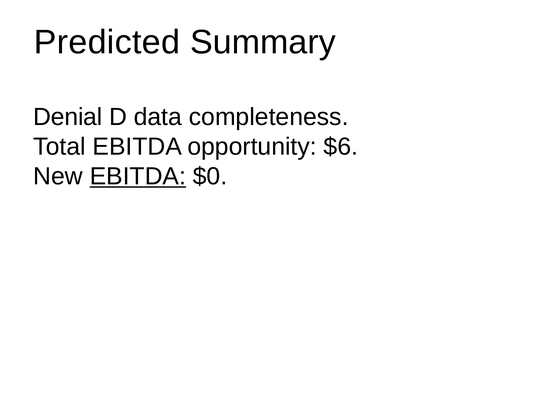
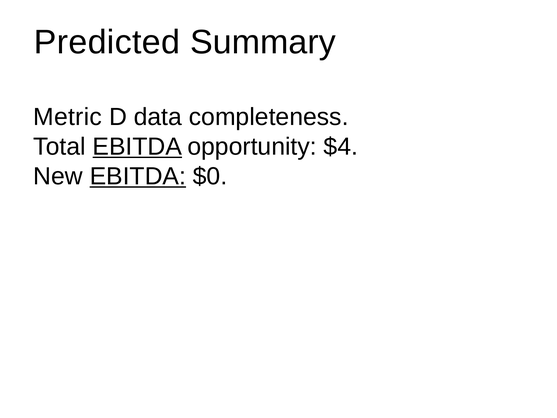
Denial: Denial -> Metric
EBITDA at (137, 147) underline: none -> present
$6: $6 -> $4
